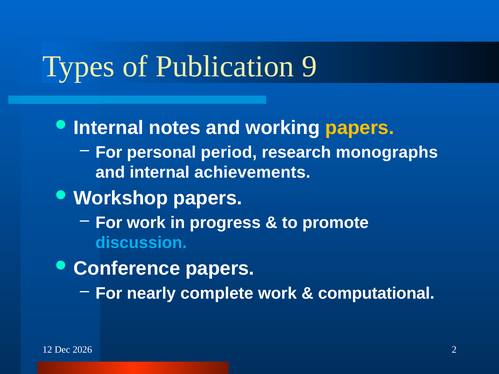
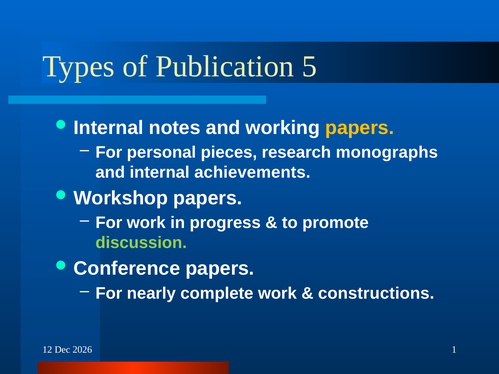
9: 9 -> 5
period: period -> pieces
discussion colour: light blue -> light green
computational: computational -> constructions
2: 2 -> 1
